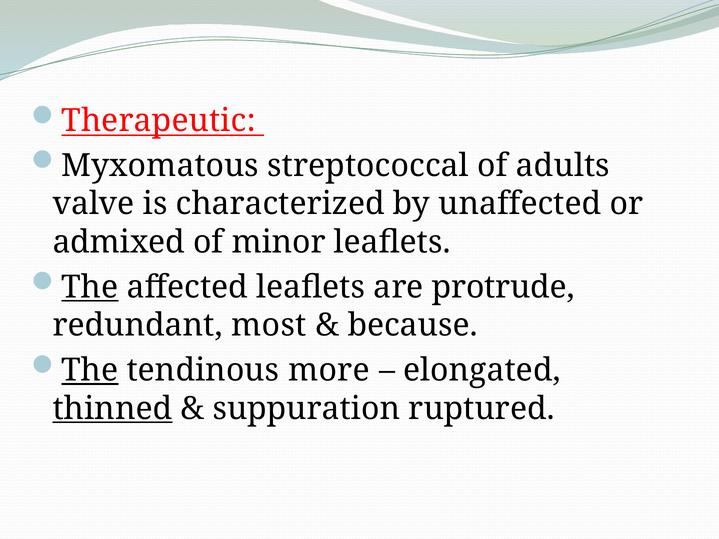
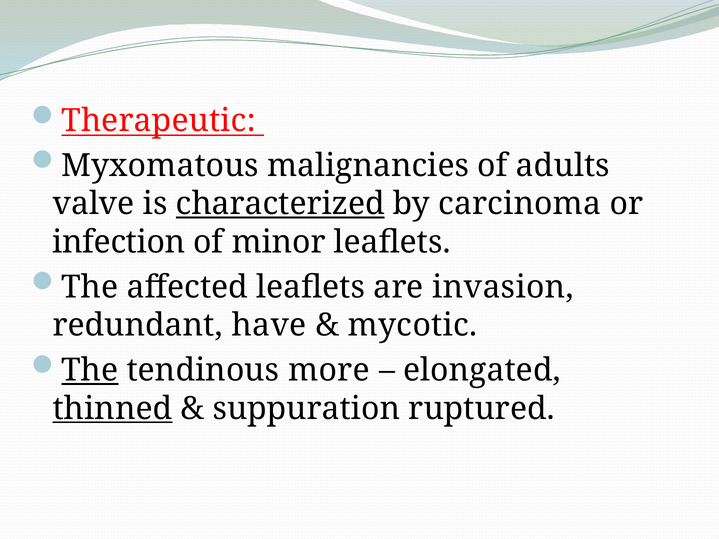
streptococcal: streptococcal -> malignancies
characterized underline: none -> present
unaffected: unaffected -> carcinoma
admixed: admixed -> infection
The at (90, 287) underline: present -> none
protrude: protrude -> invasion
most: most -> have
because: because -> mycotic
